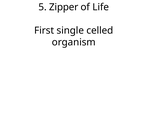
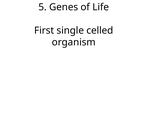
Zipper: Zipper -> Genes
